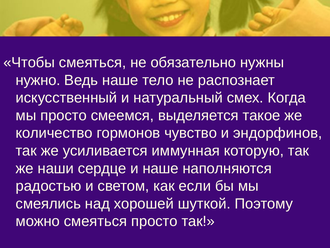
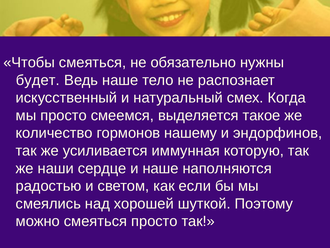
нужно: нужно -> будет
чувство: чувство -> нашему
